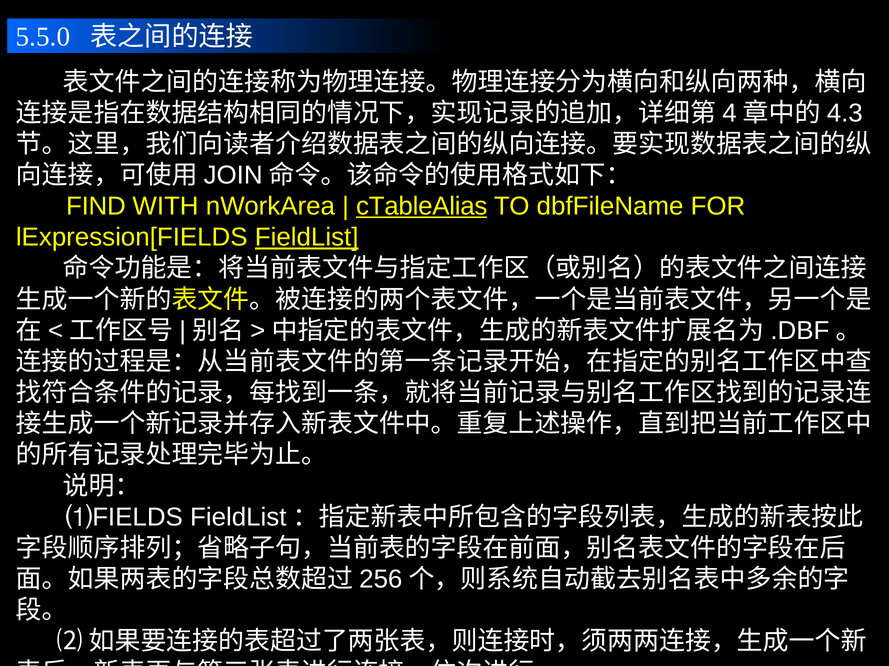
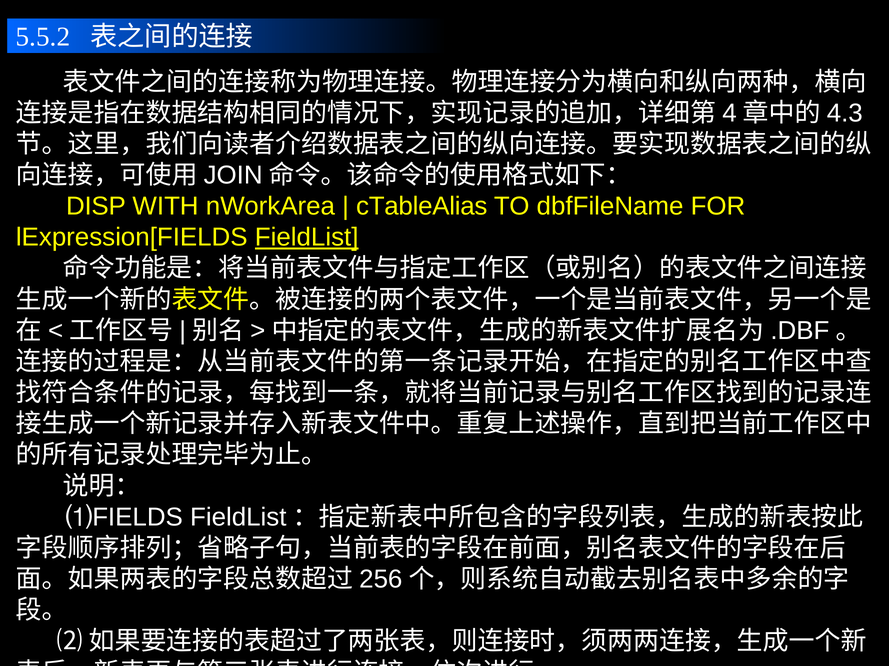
5.5.0: 5.5.0 -> 5.5.2
FIND: FIND -> DISP
cTableAlias underline: present -> none
